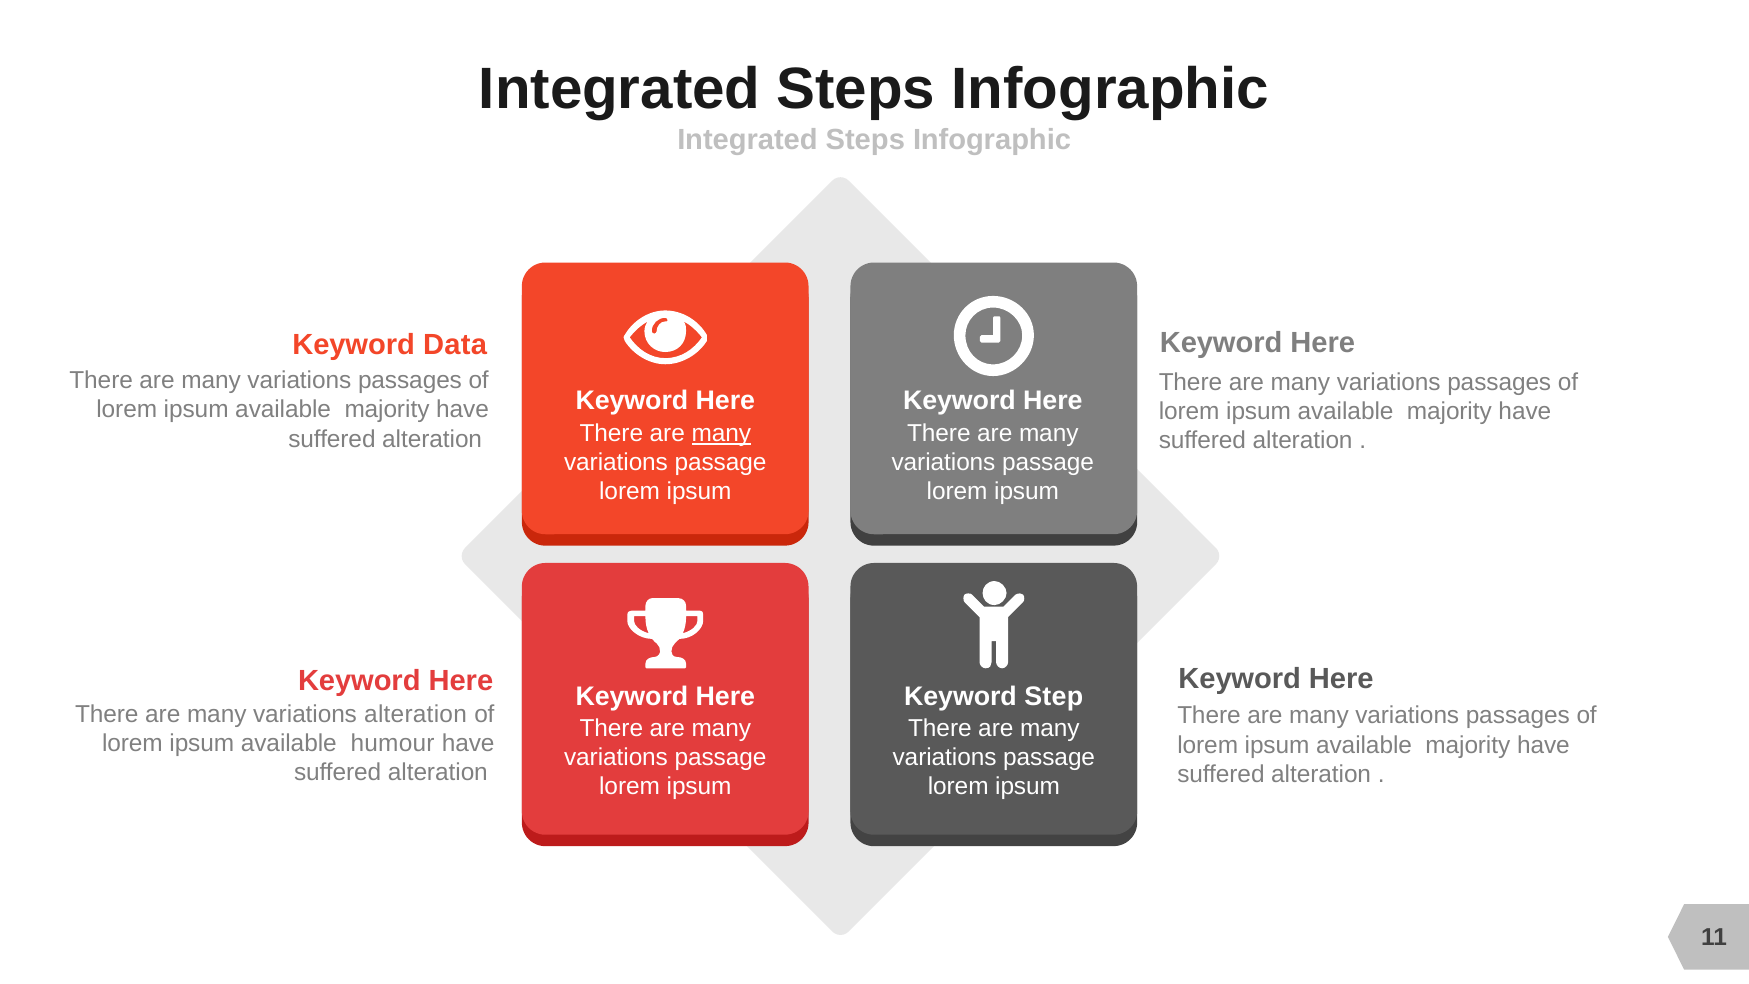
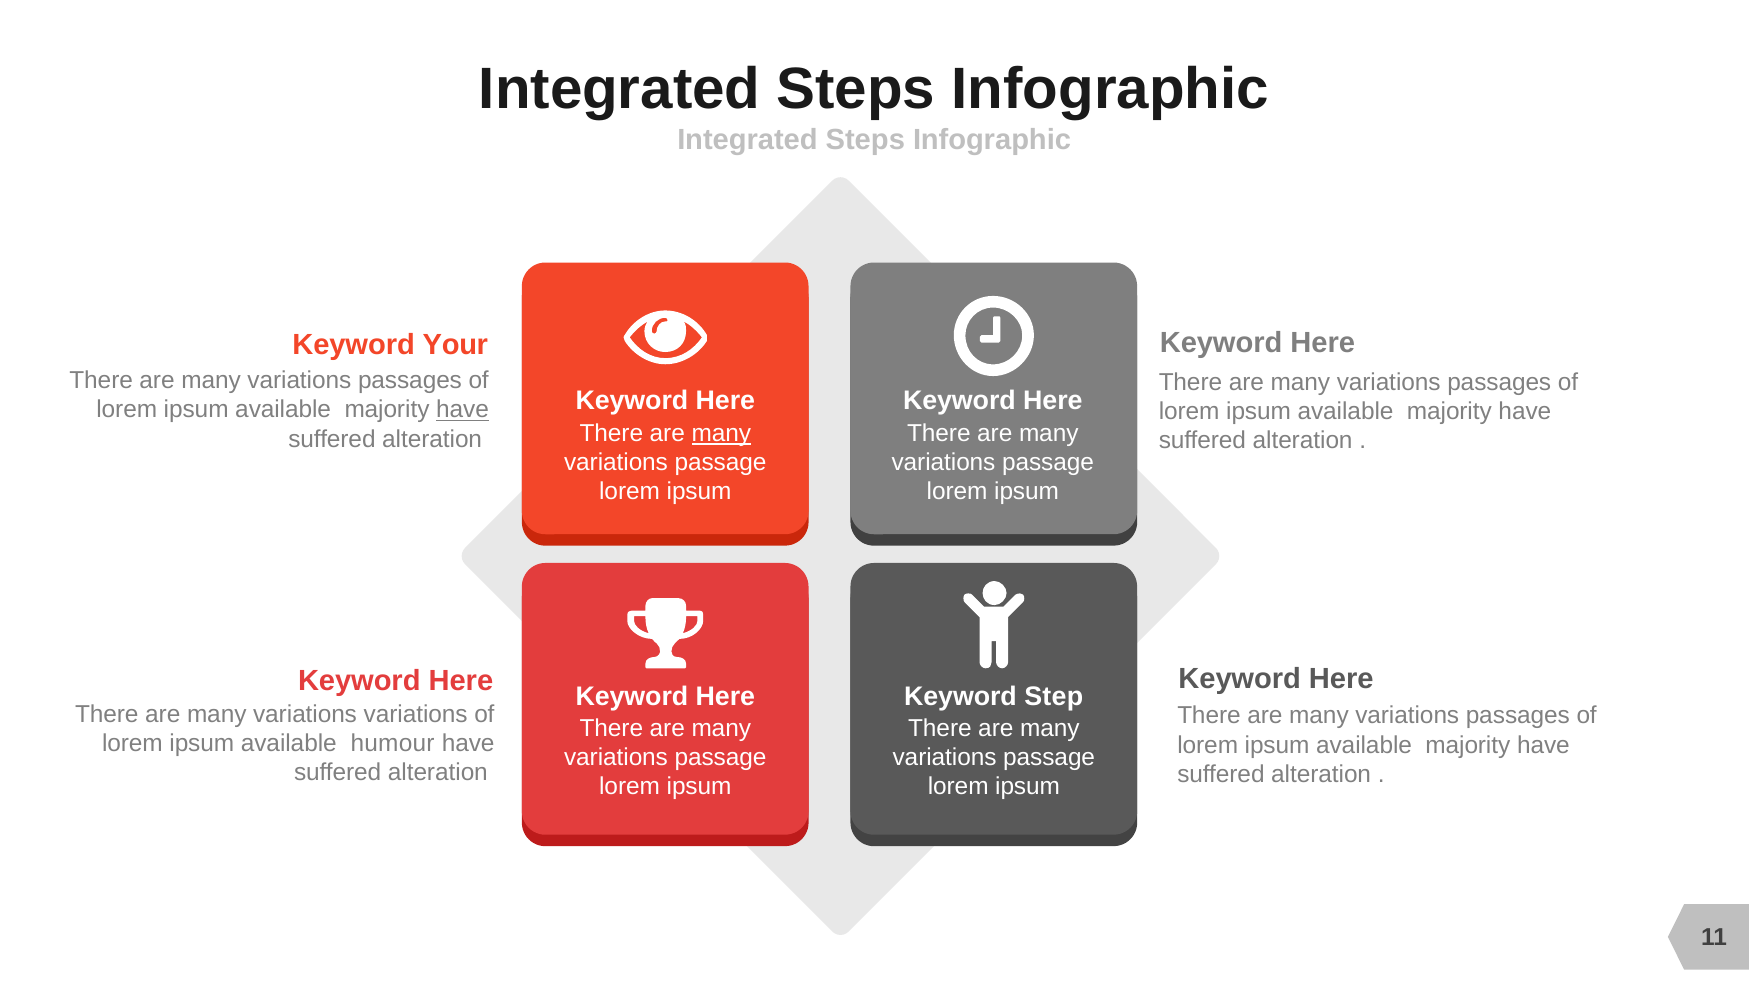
Data: Data -> Your
have at (462, 410) underline: none -> present
variations alteration: alteration -> variations
